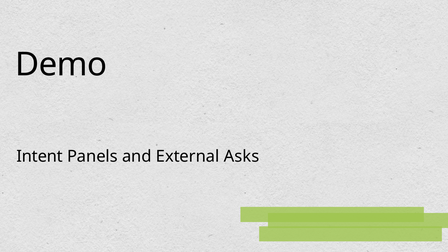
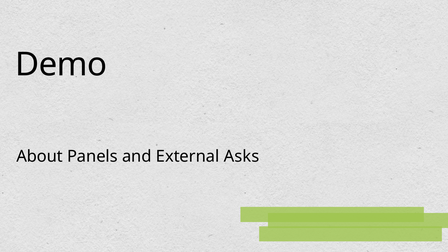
Intent: Intent -> About
